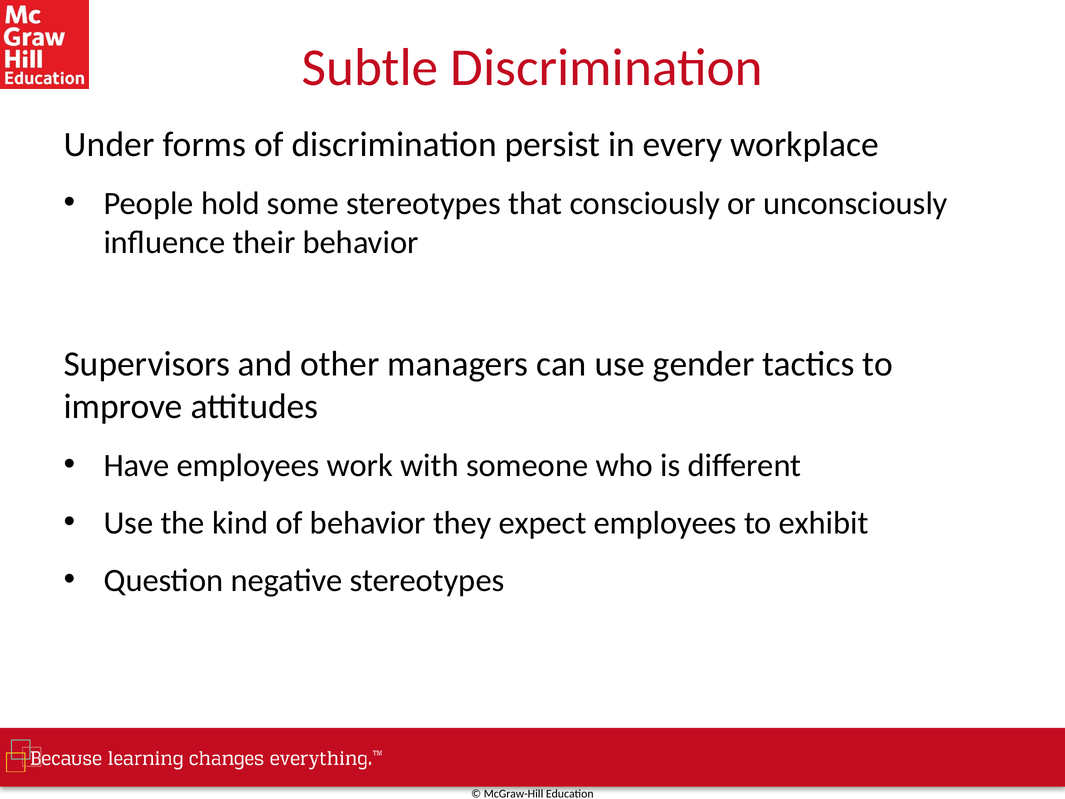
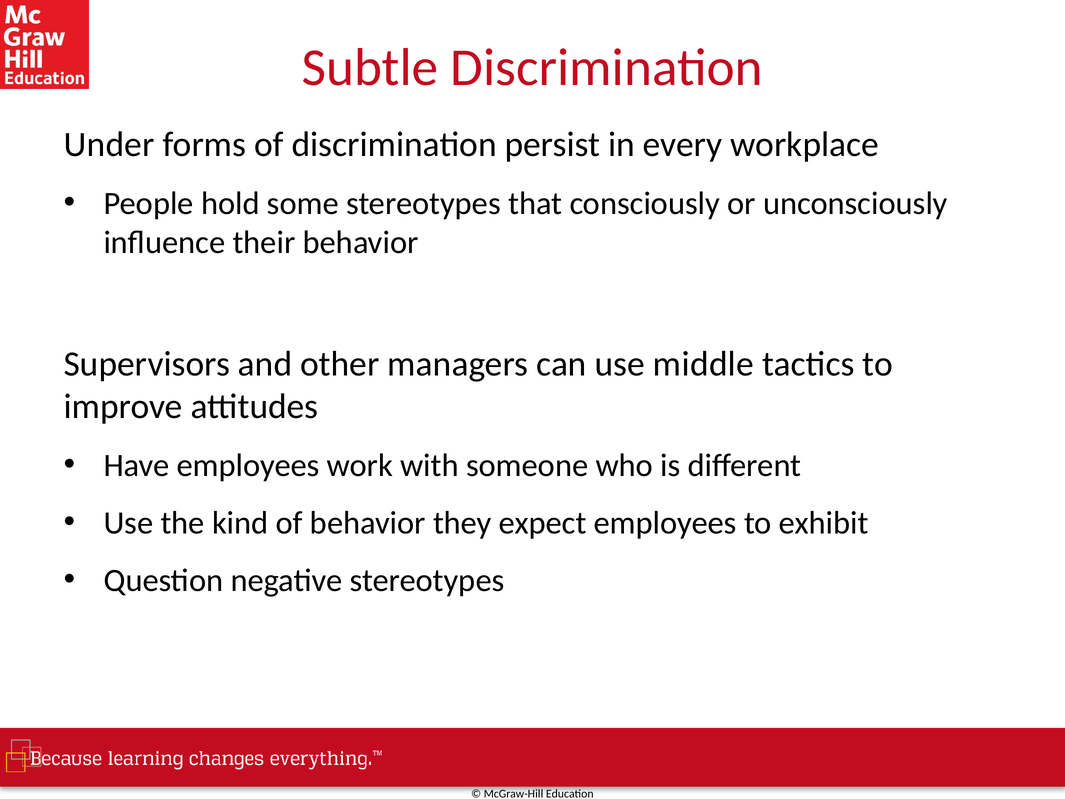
gender: gender -> middle
